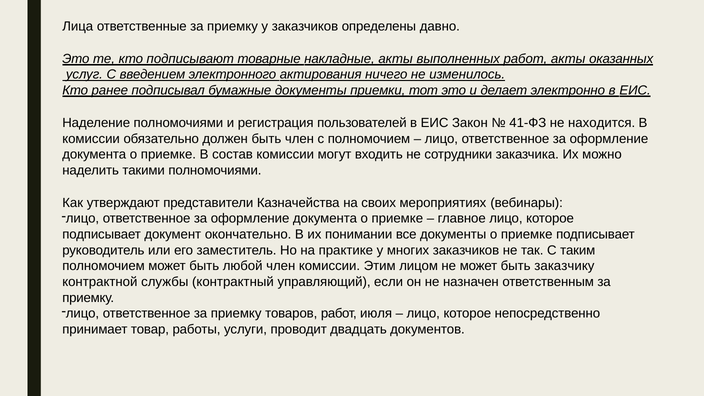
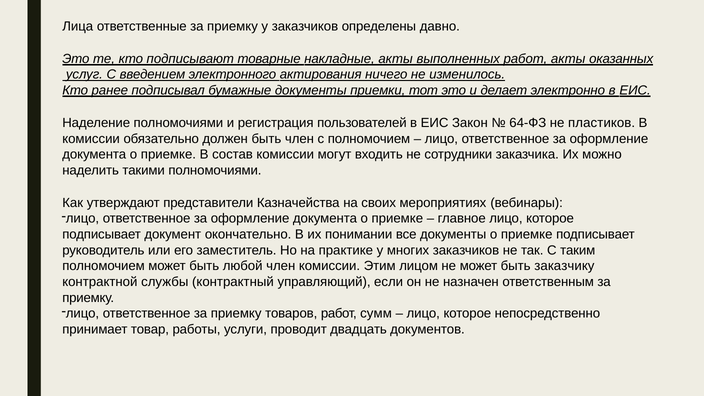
41-ФЗ: 41-ФЗ -> 64-ФЗ
находится: находится -> пластиков
июля: июля -> сумм
